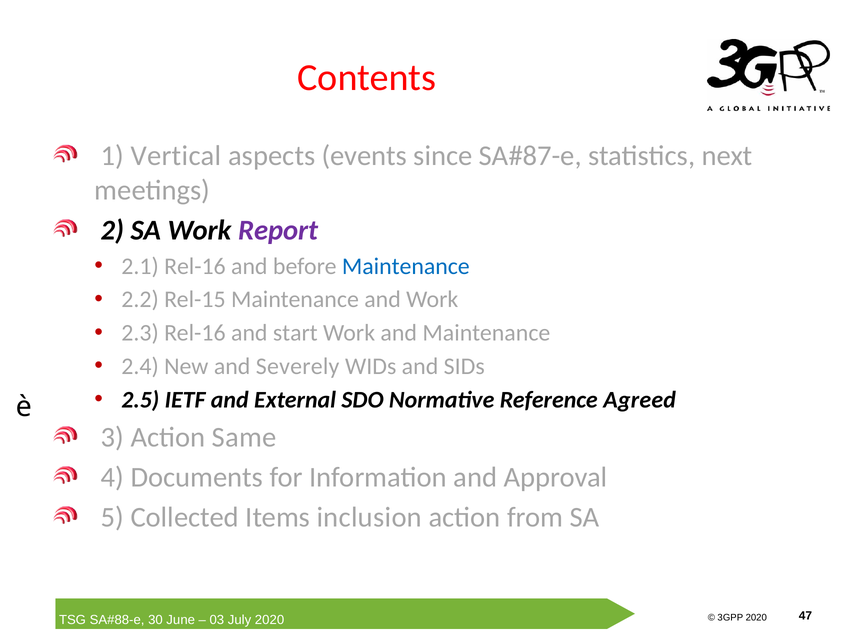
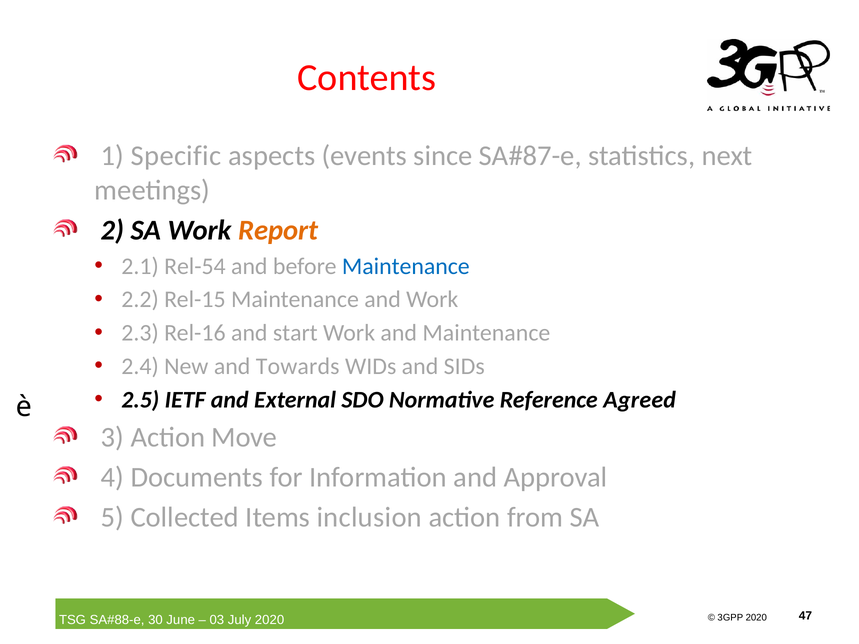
Vertical: Vertical -> Specific
Report colour: purple -> orange
2.1 Rel-16: Rel-16 -> Rel-54
Severely: Severely -> Towards
Same: Same -> Move
